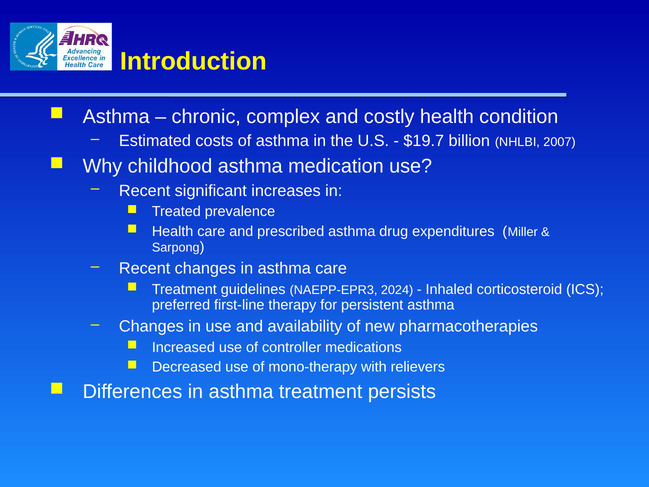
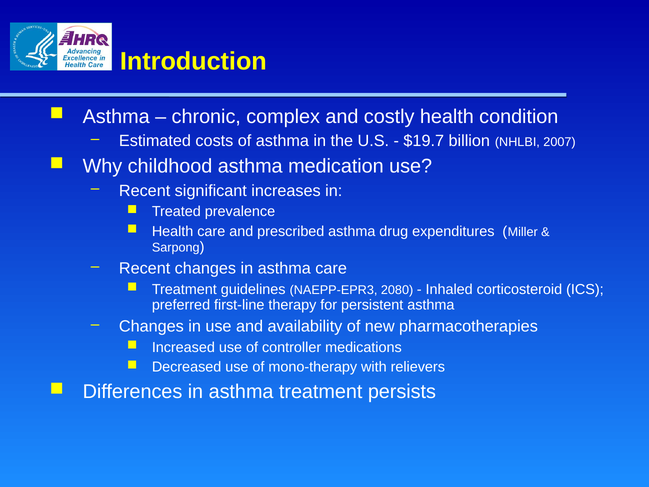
2024: 2024 -> 2080
